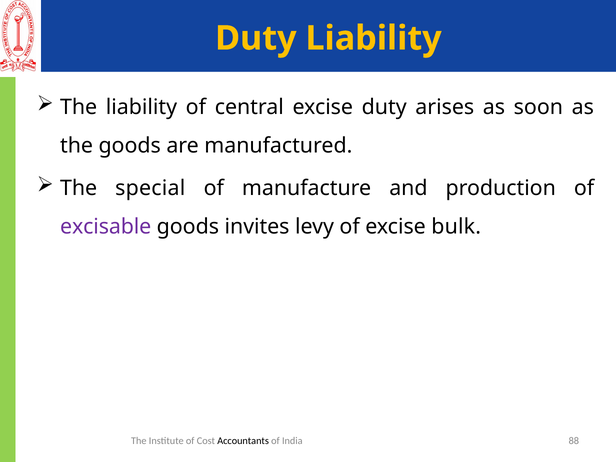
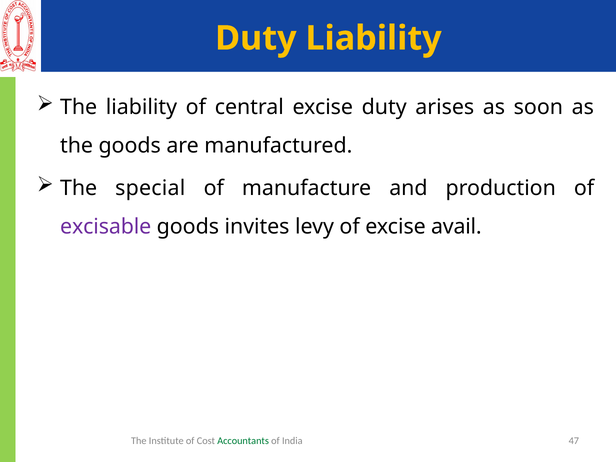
bulk: bulk -> avail
Accountants colour: black -> green
88: 88 -> 47
